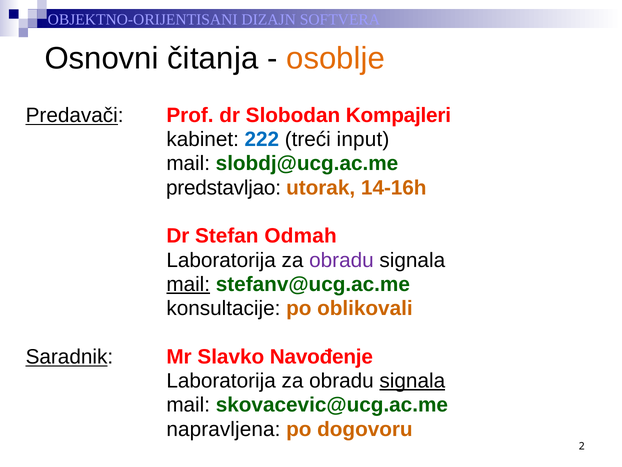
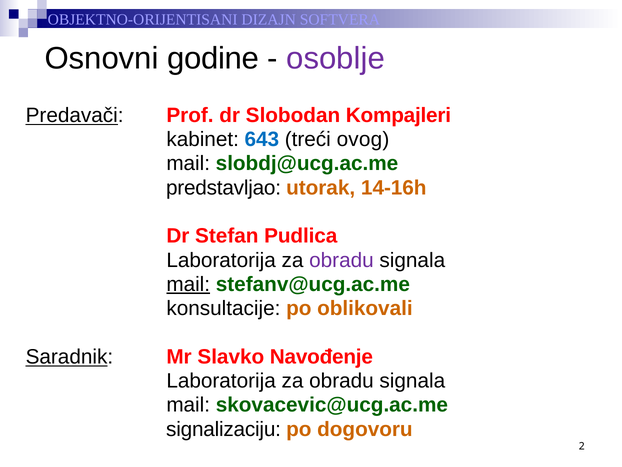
čitanja: čitanja -> godine
osoblje colour: orange -> purple
222: 222 -> 643
input: input -> ovog
Odmah: Odmah -> Pudlica
signala at (412, 381) underline: present -> none
napravljena: napravljena -> signalizaciju
